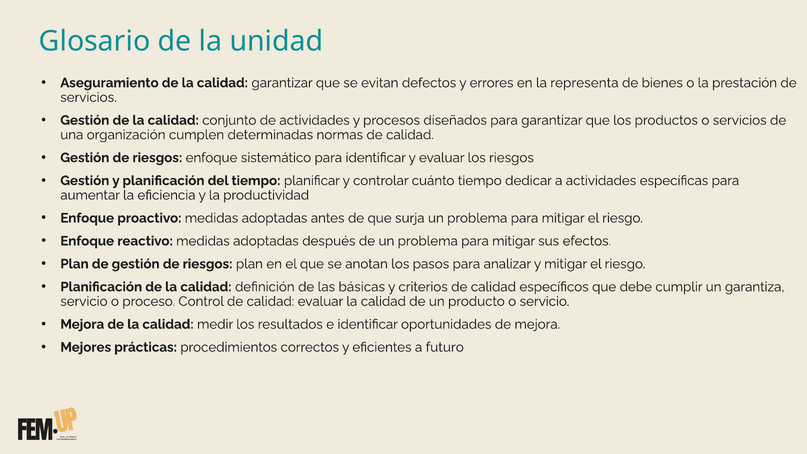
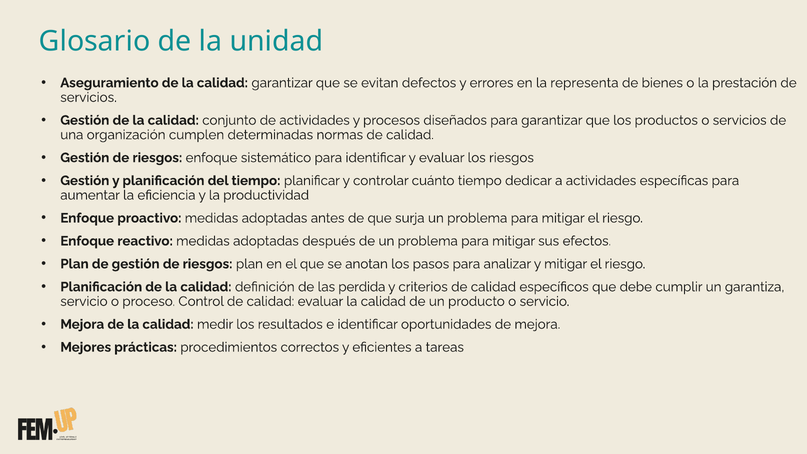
básicas: básicas -> perdida
futuro: futuro -> tareas
